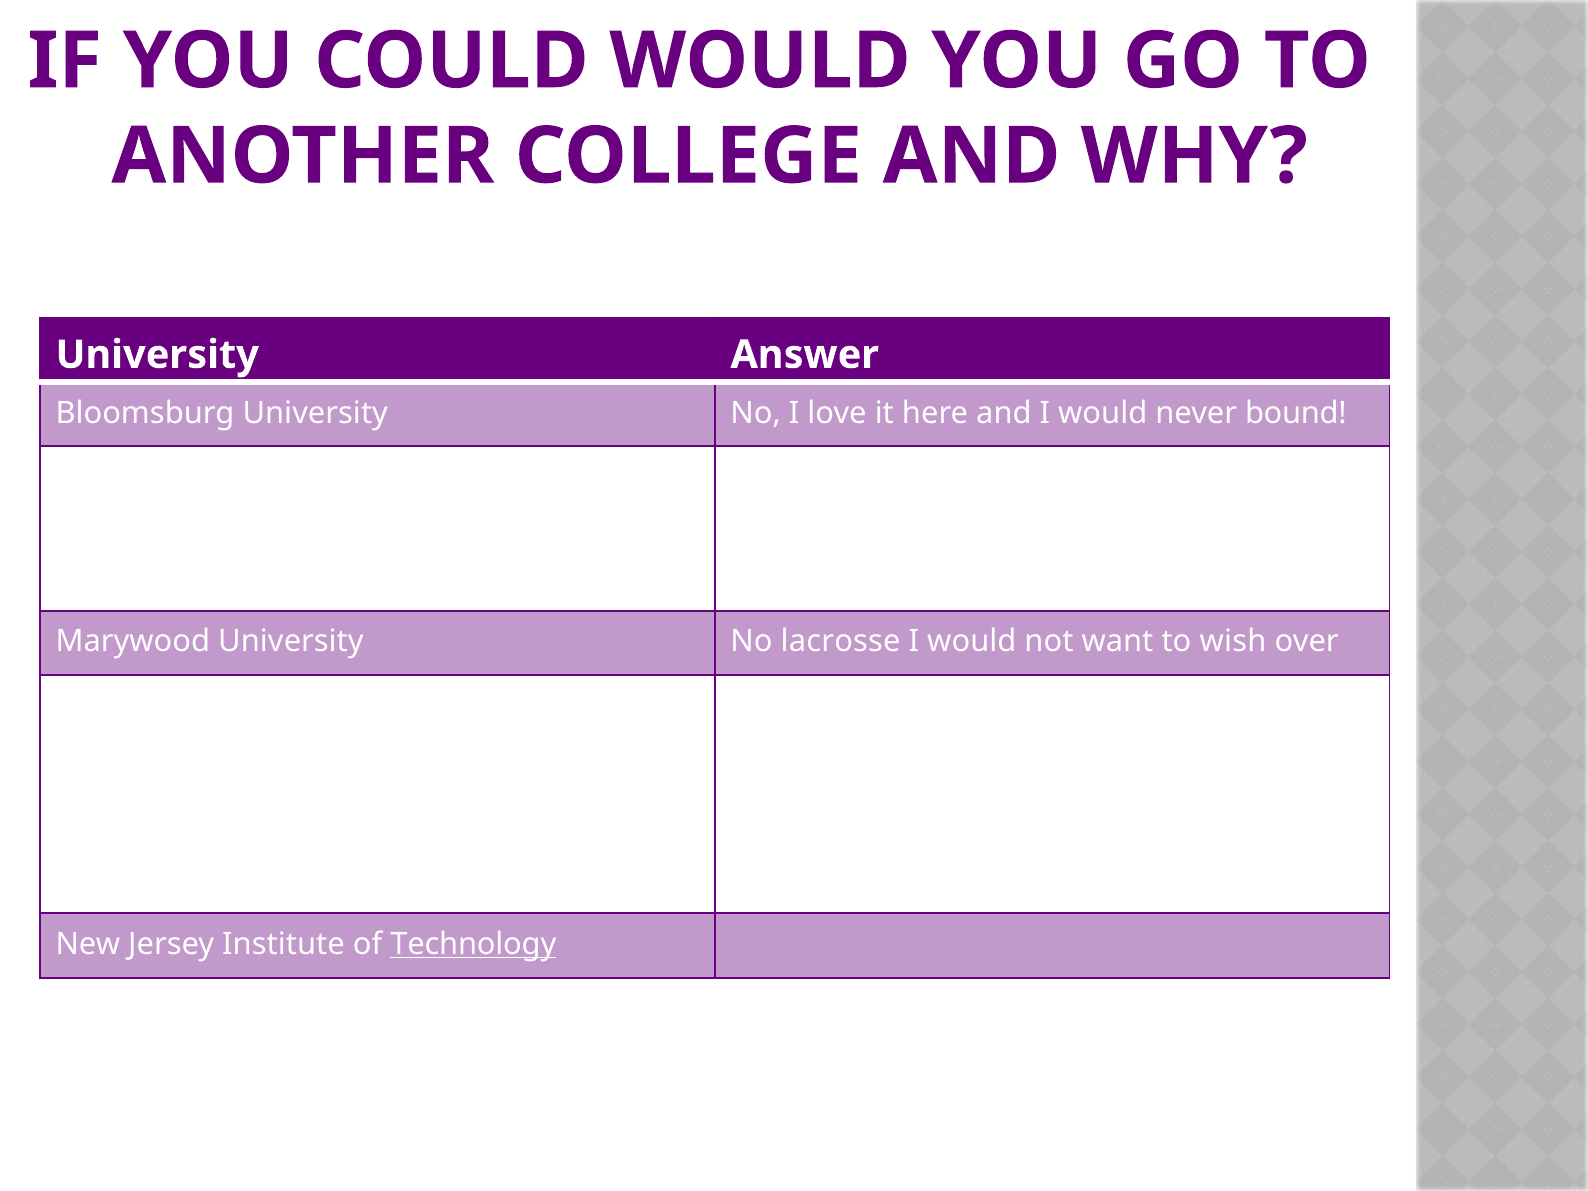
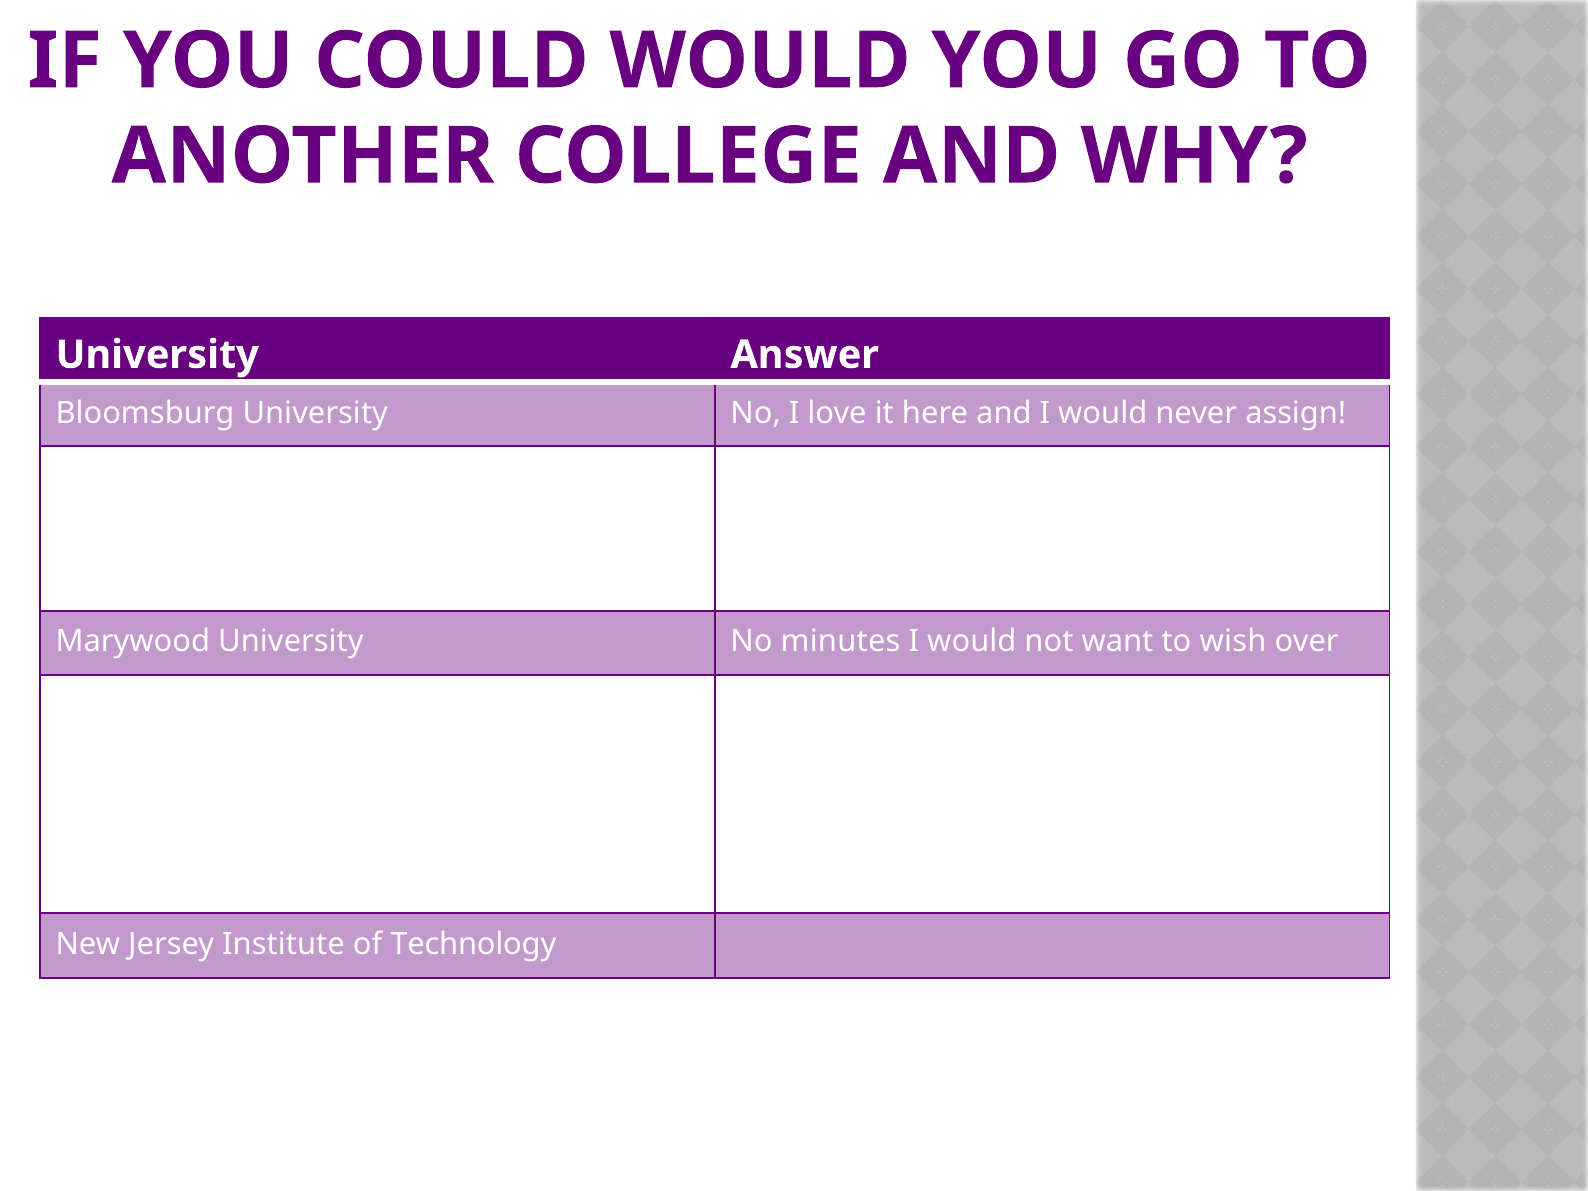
bound: bound -> assign
lacrosse: lacrosse -> minutes
Technology underline: present -> none
